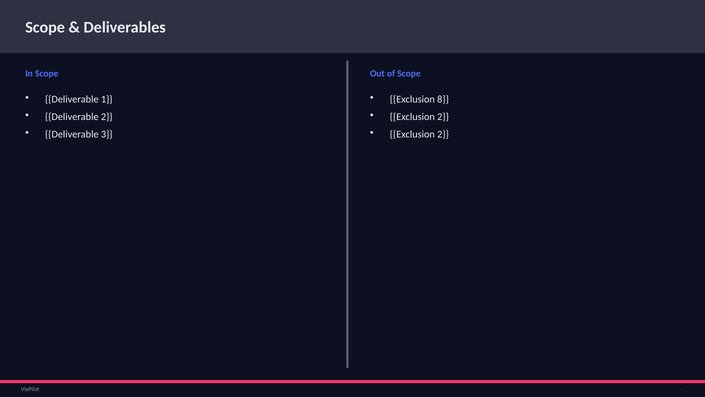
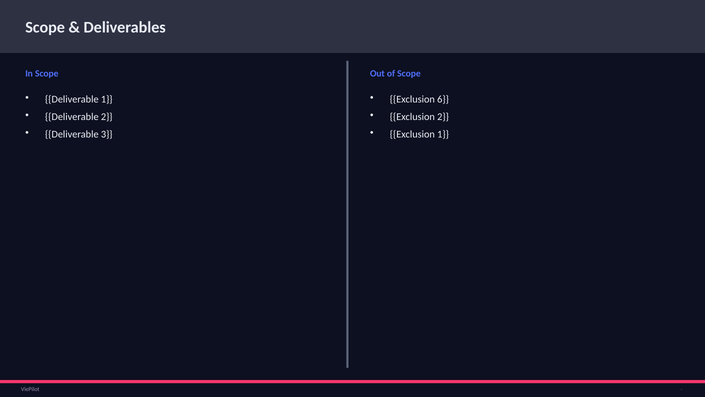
8: 8 -> 6
2 at (443, 134): 2 -> 1
